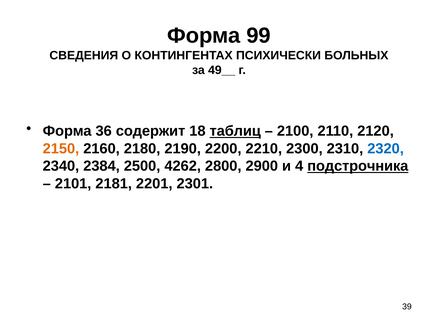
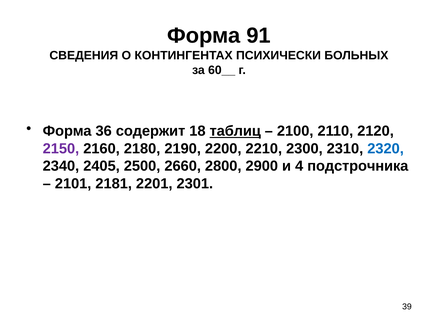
99: 99 -> 91
49__: 49__ -> 60__
2150 colour: orange -> purple
2384: 2384 -> 2405
4262: 4262 -> 2660
подстрочника underline: present -> none
